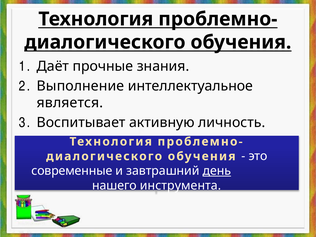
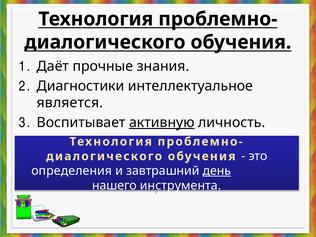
Выполнение: Выполнение -> Диагностики
активную underline: none -> present
современные: современные -> определения
